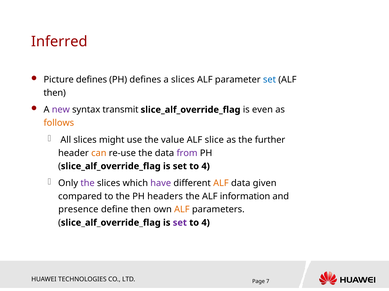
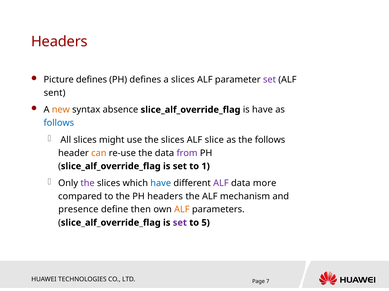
Inferred at (59, 42): Inferred -> Headers
set at (270, 80) colour: blue -> purple
then at (55, 93): then -> sent
new colour: purple -> orange
transmit: transmit -> absence
is even: even -> have
follows at (59, 123) colour: orange -> blue
use the value: value -> slices
the further: further -> follows
4 at (206, 167): 4 -> 1
have at (161, 184) colour: purple -> blue
ALF at (221, 184) colour: orange -> purple
given: given -> more
information: information -> mechanism
4 at (206, 223): 4 -> 5
